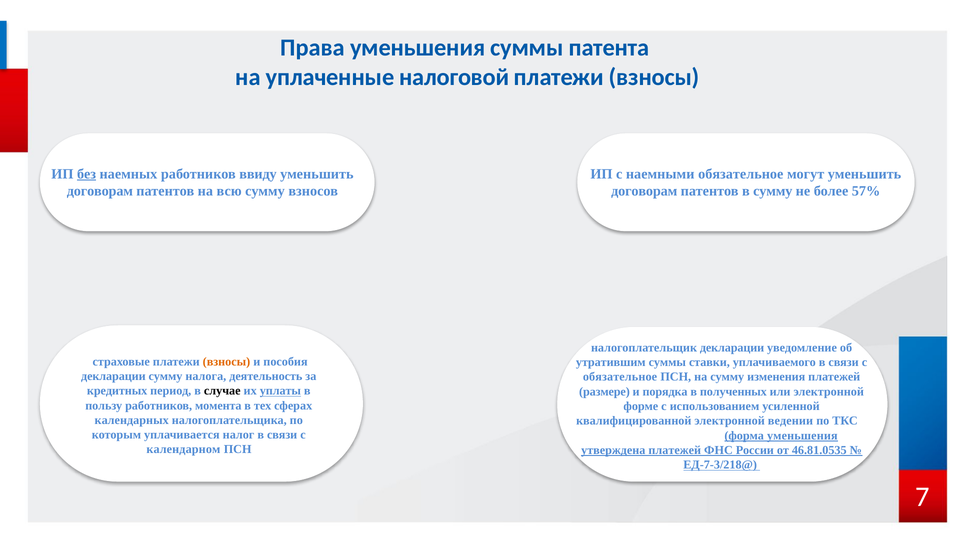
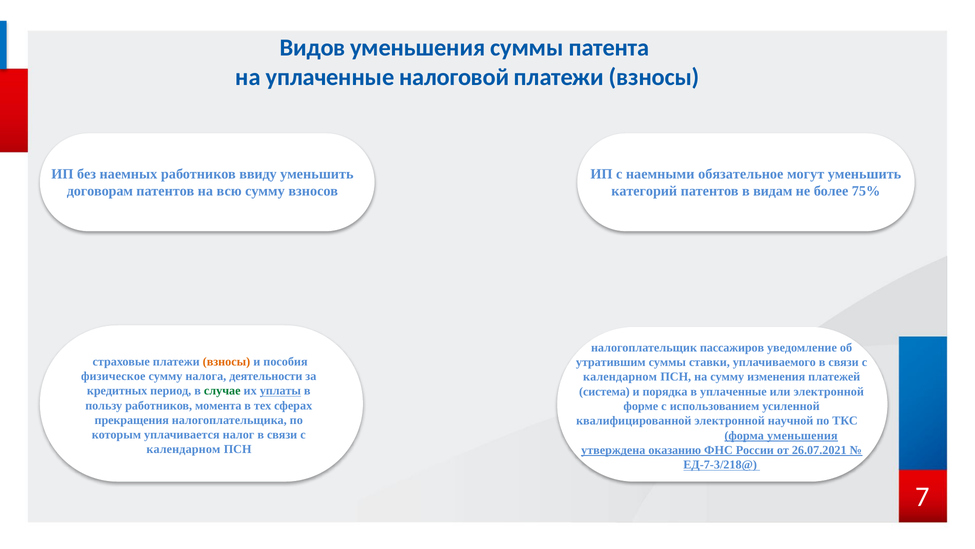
Права: Права -> Видов
без underline: present -> none
договорам at (644, 191): договорам -> категорий
в сумму: сумму -> видам
57%: 57% -> 75%
налогоплательщик декларации: декларации -> пассажиров
декларации at (113, 376): декларации -> физическое
деятельность: деятельность -> деятельности
обязательное at (620, 377): обязательное -> календарном
случае colour: black -> green
размере: размере -> система
в полученных: полученных -> уплаченные
календарных: календарных -> прекращения
ведении: ведении -> научной
утверждена платежей: платежей -> оказанию
46.81.0535: 46.81.0535 -> 26.07.2021
